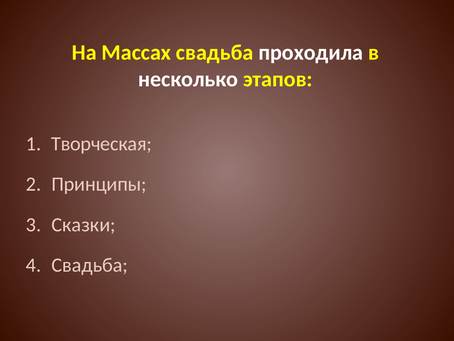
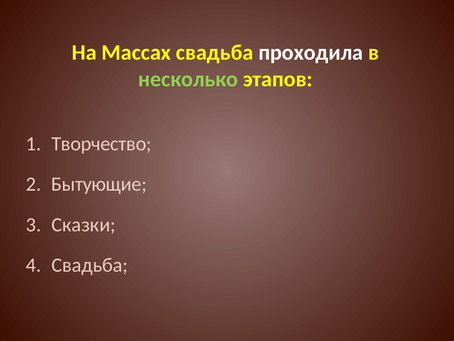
несколько colour: white -> light green
Творческая: Творческая -> Творчество
Принципы: Принципы -> Бытующие
